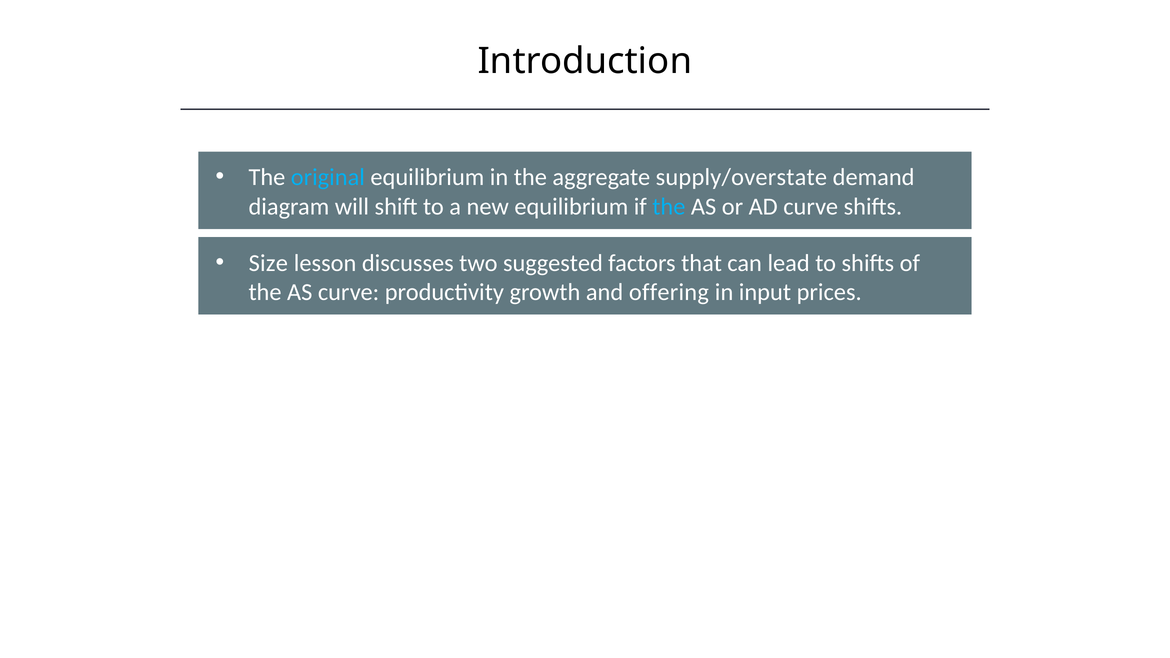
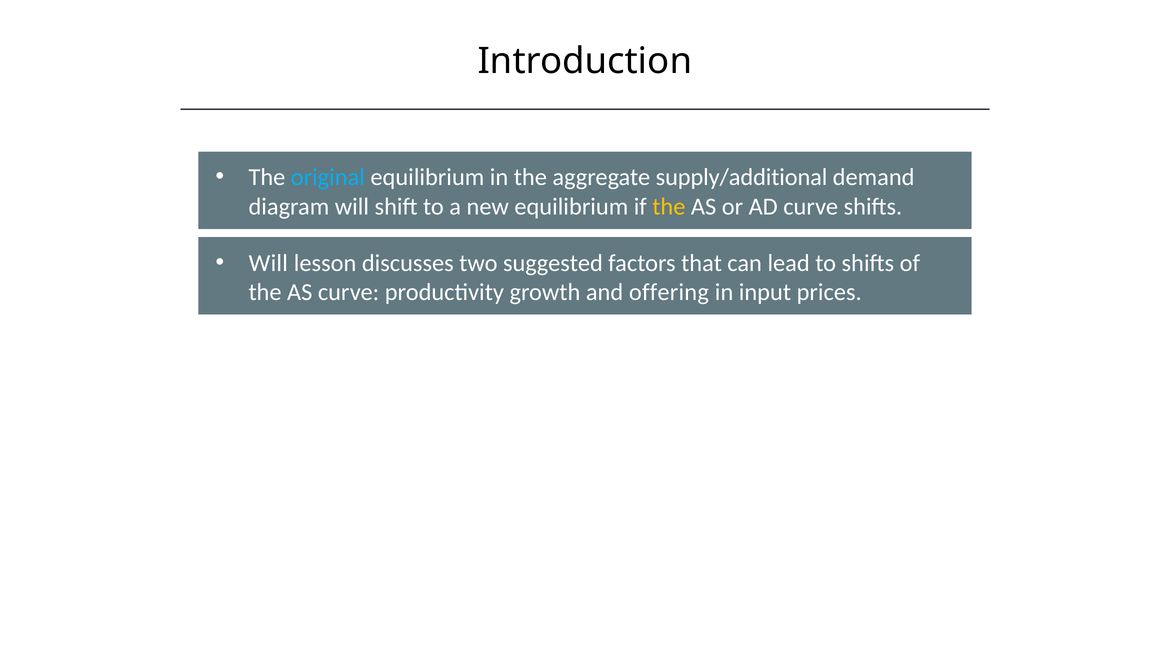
supply/overstate: supply/overstate -> supply/additional
the at (669, 207) colour: light blue -> yellow
Size at (268, 263): Size -> Will
